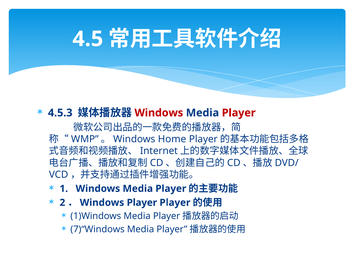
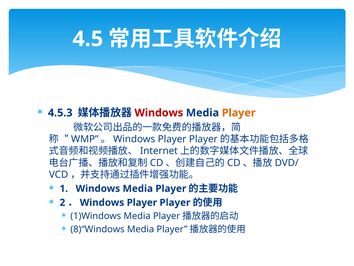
Player at (239, 113) colour: red -> orange
Home at (172, 139): Home -> Player
7)“Windows: 7)“Windows -> 8)“Windows
